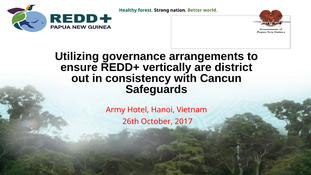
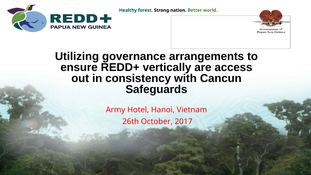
district: district -> access
